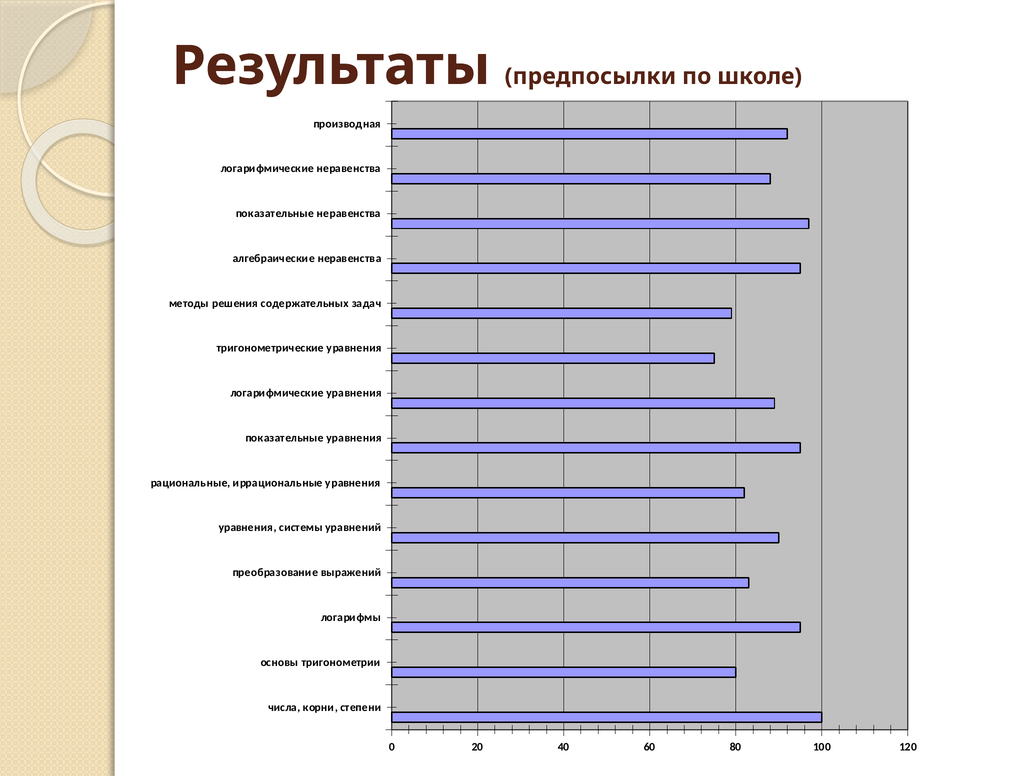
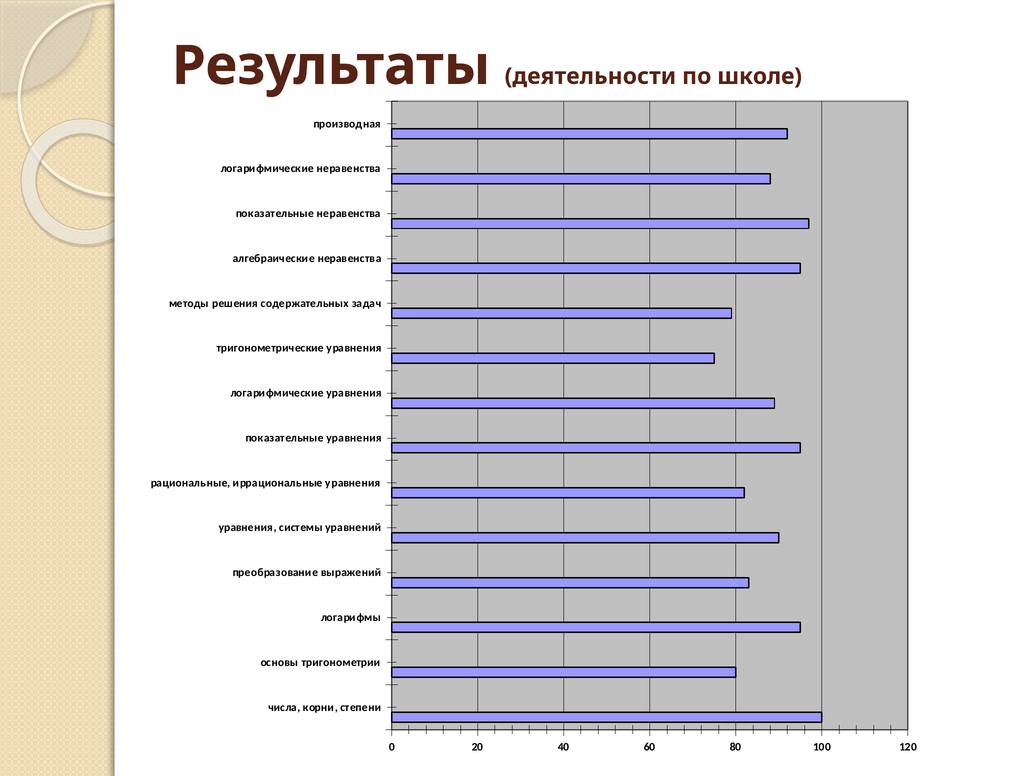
предпосылки: предпосылки -> деятельности
